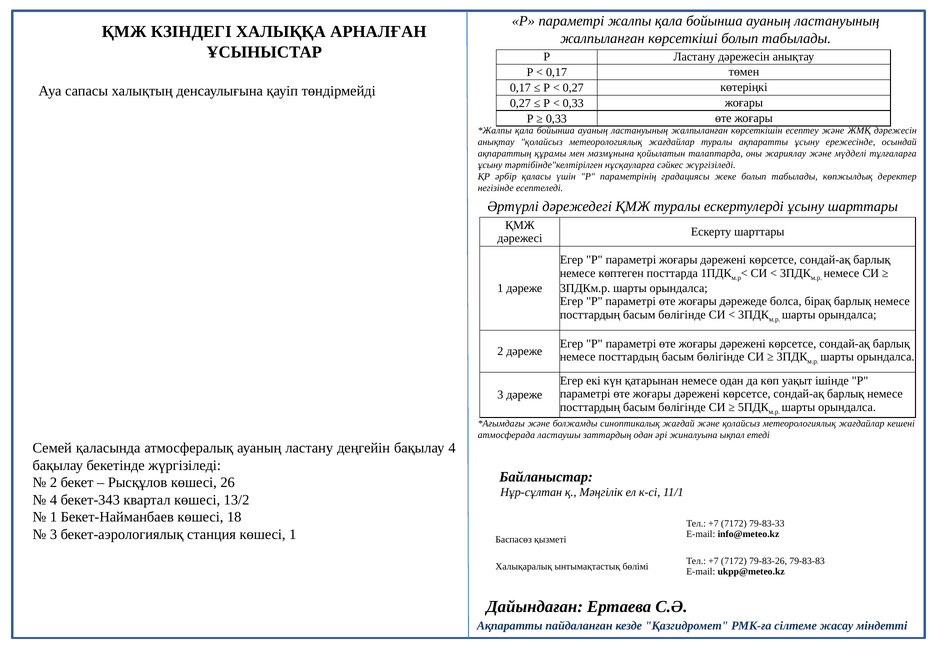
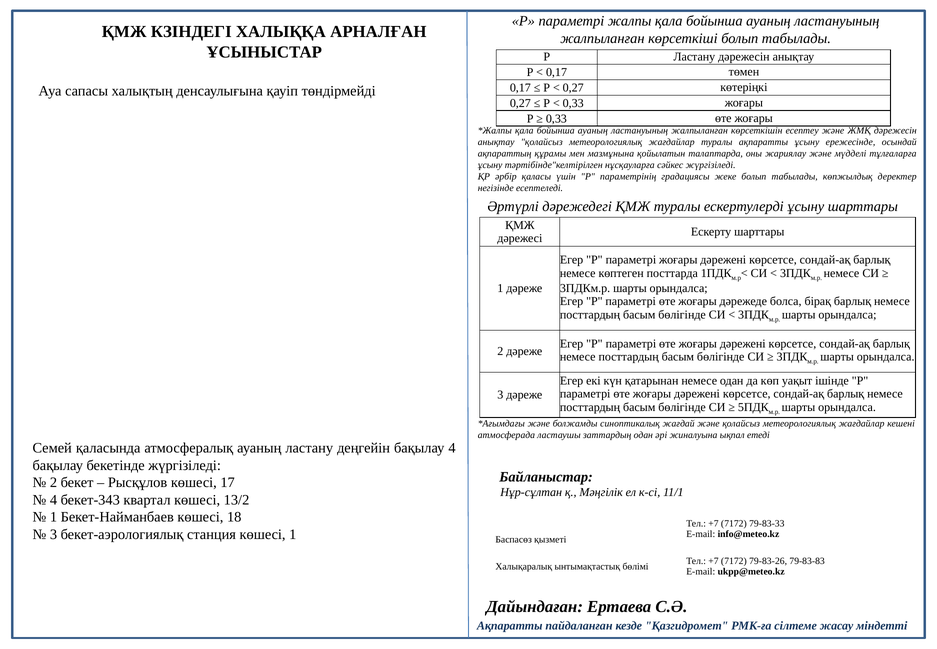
26: 26 -> 17
